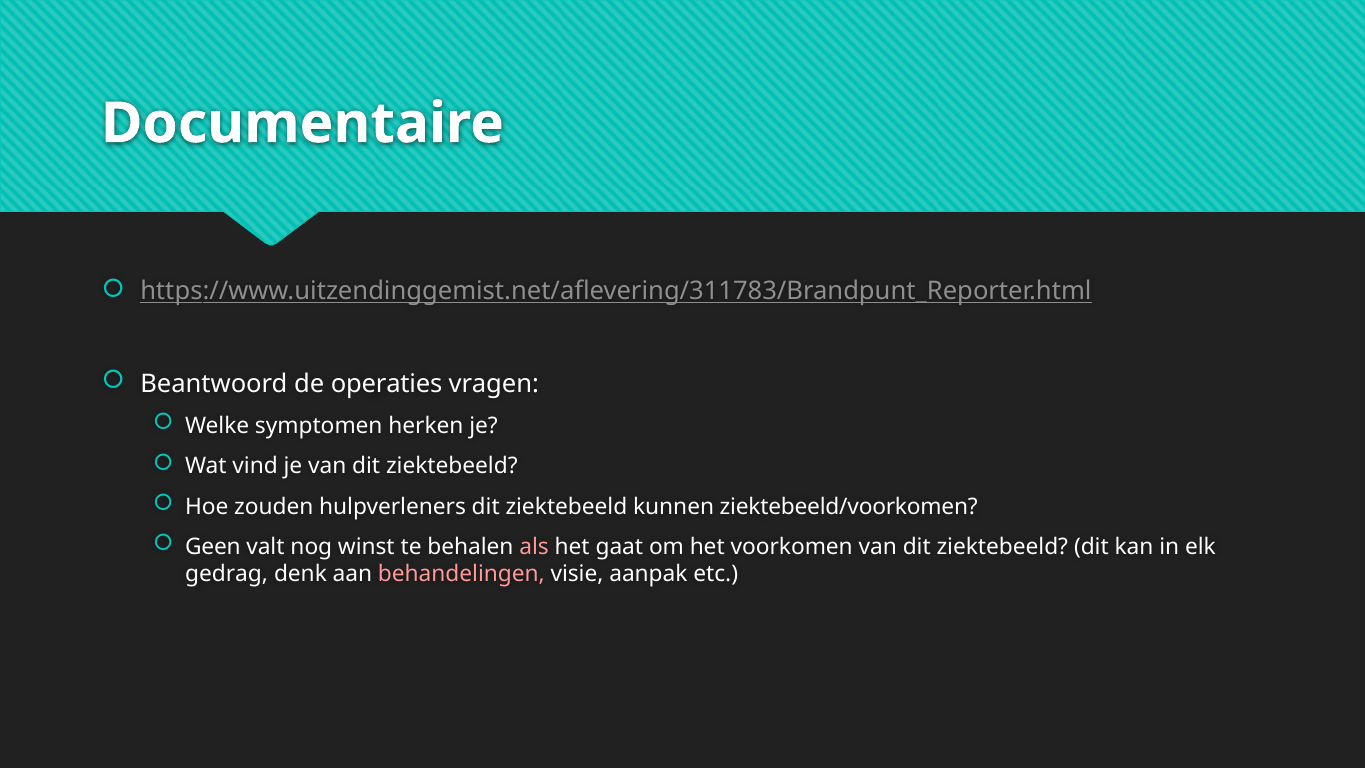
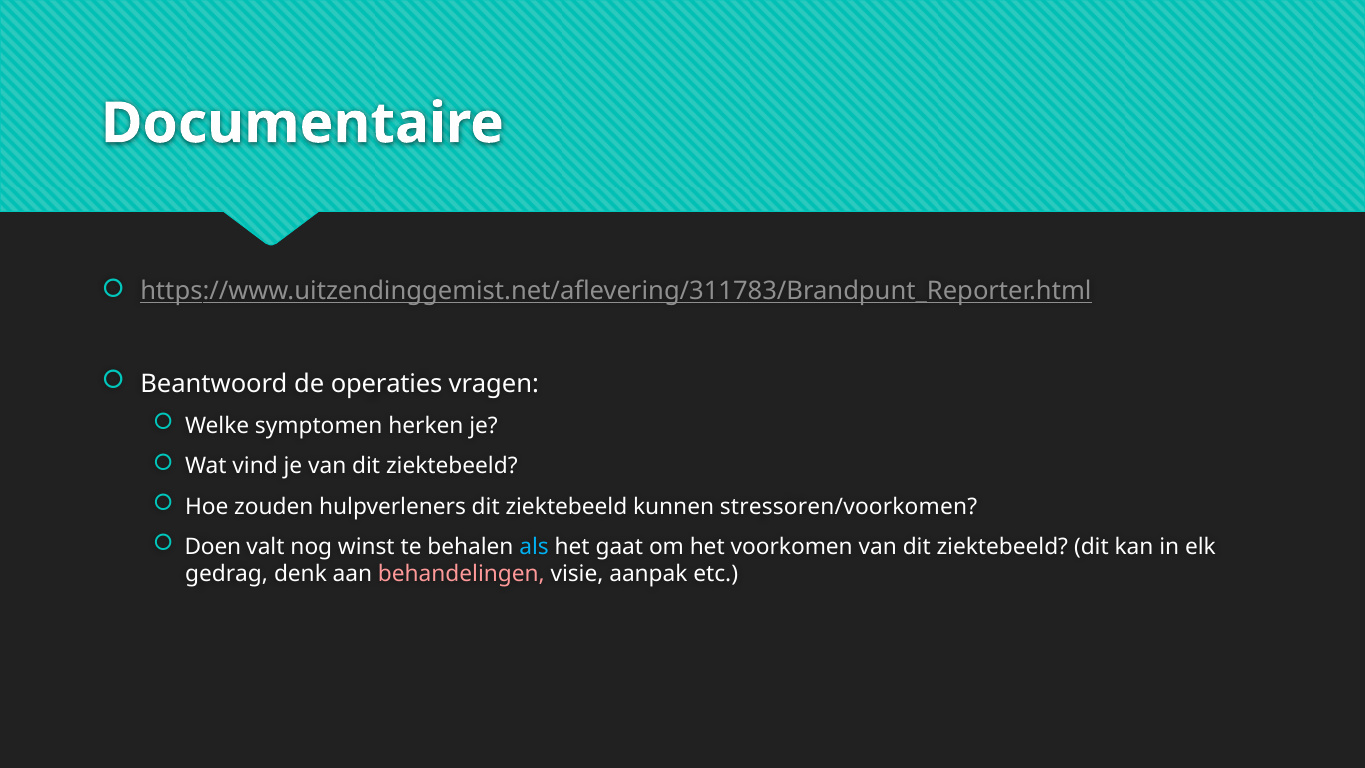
ziektebeeld/voorkomen: ziektebeeld/voorkomen -> stressoren/voorkomen
Geen: Geen -> Doen
als colour: pink -> light blue
